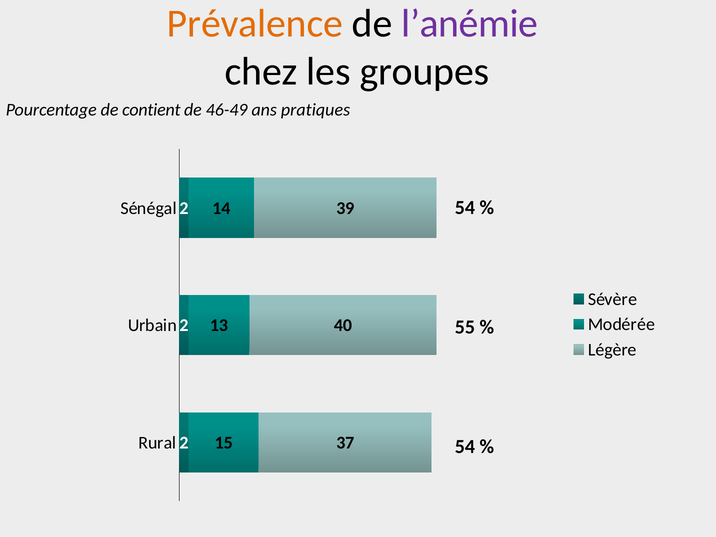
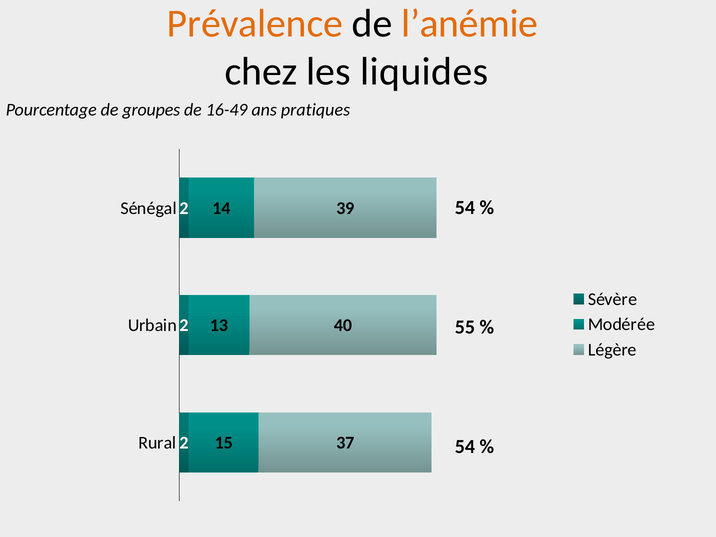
l’anémie colour: purple -> orange
groupes: groupes -> liquides
contient: contient -> groupes
46-49: 46-49 -> 16-49
